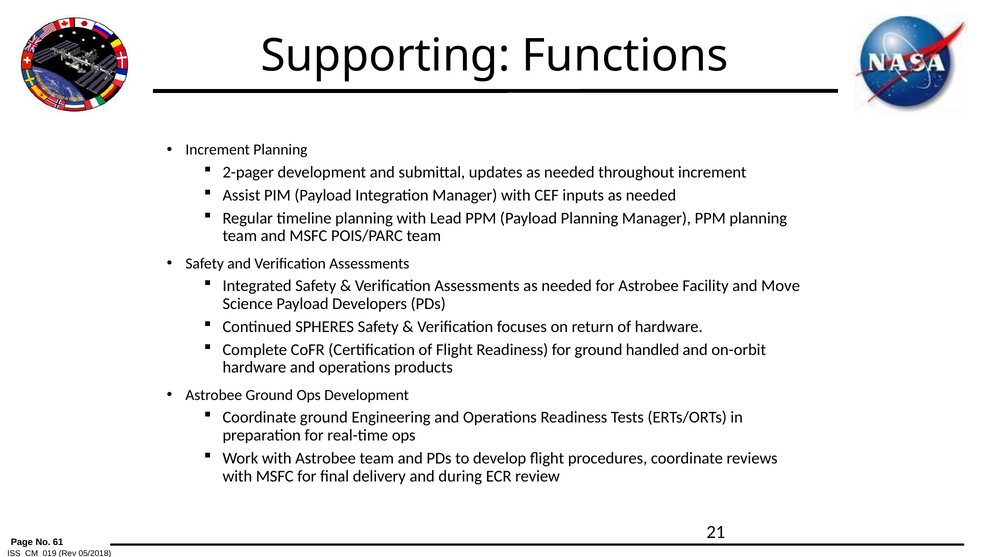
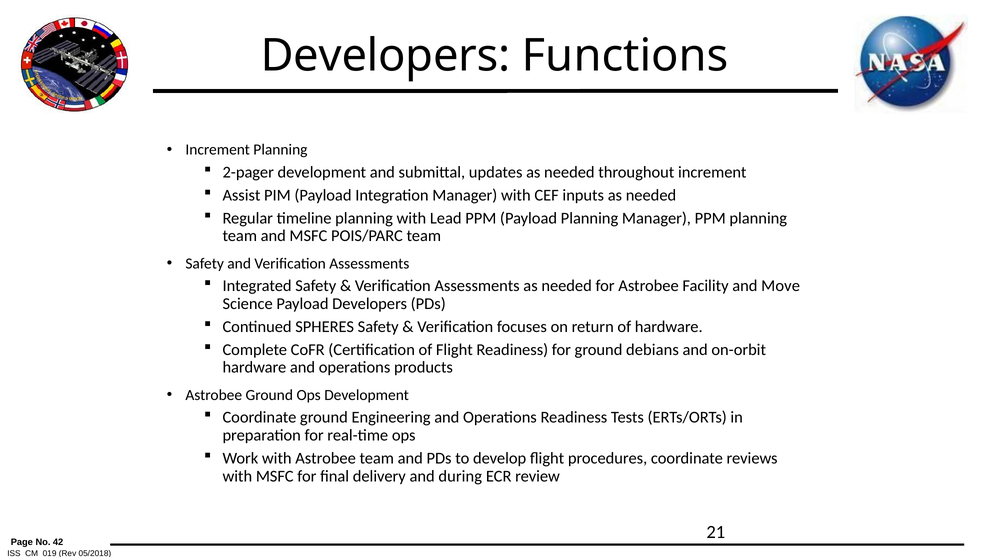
Supporting at (385, 56): Supporting -> Developers
handled: handled -> debians
61: 61 -> 42
